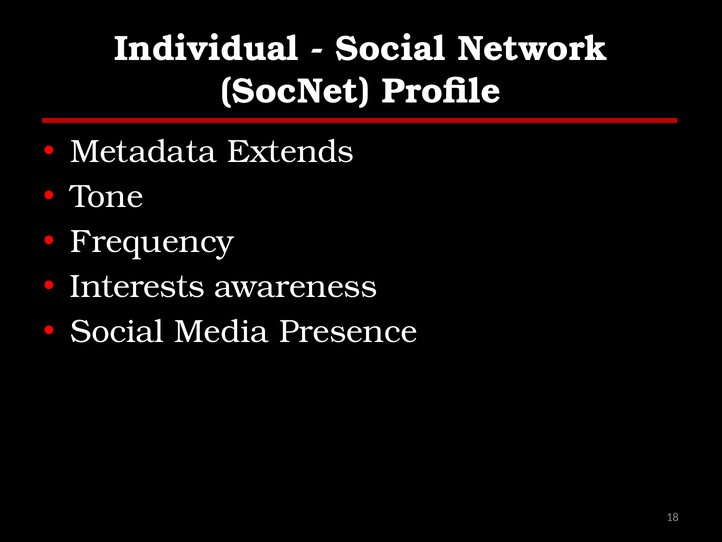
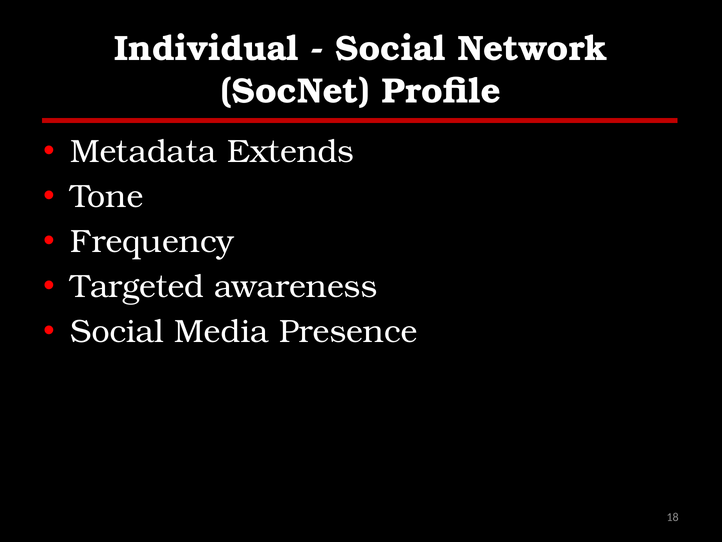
Interests: Interests -> Targeted
